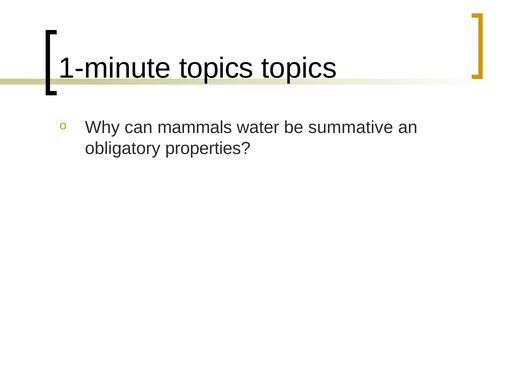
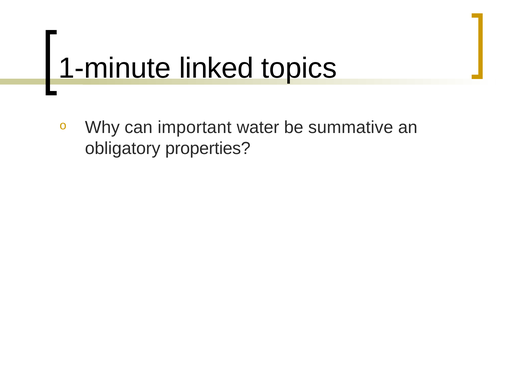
1-minute topics: topics -> linked
mammals: mammals -> important
